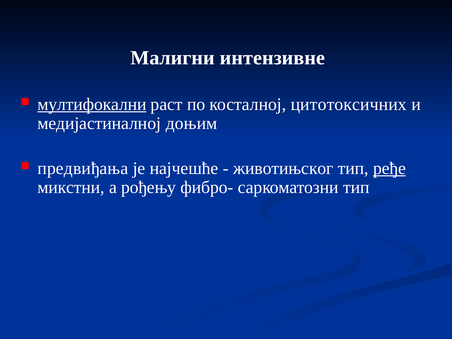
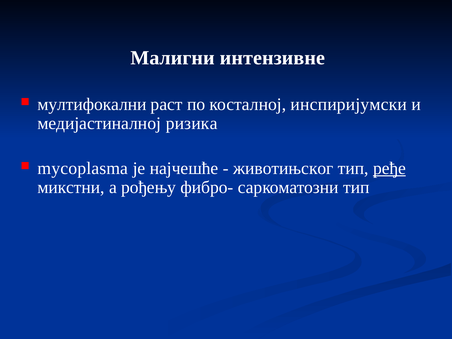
мултифокални underline: present -> none
цитотоксичних: цитотоксичних -> инспиријумски
доњим: доњим -> ризика
предвиђања: предвиђања -> mycoplasma
